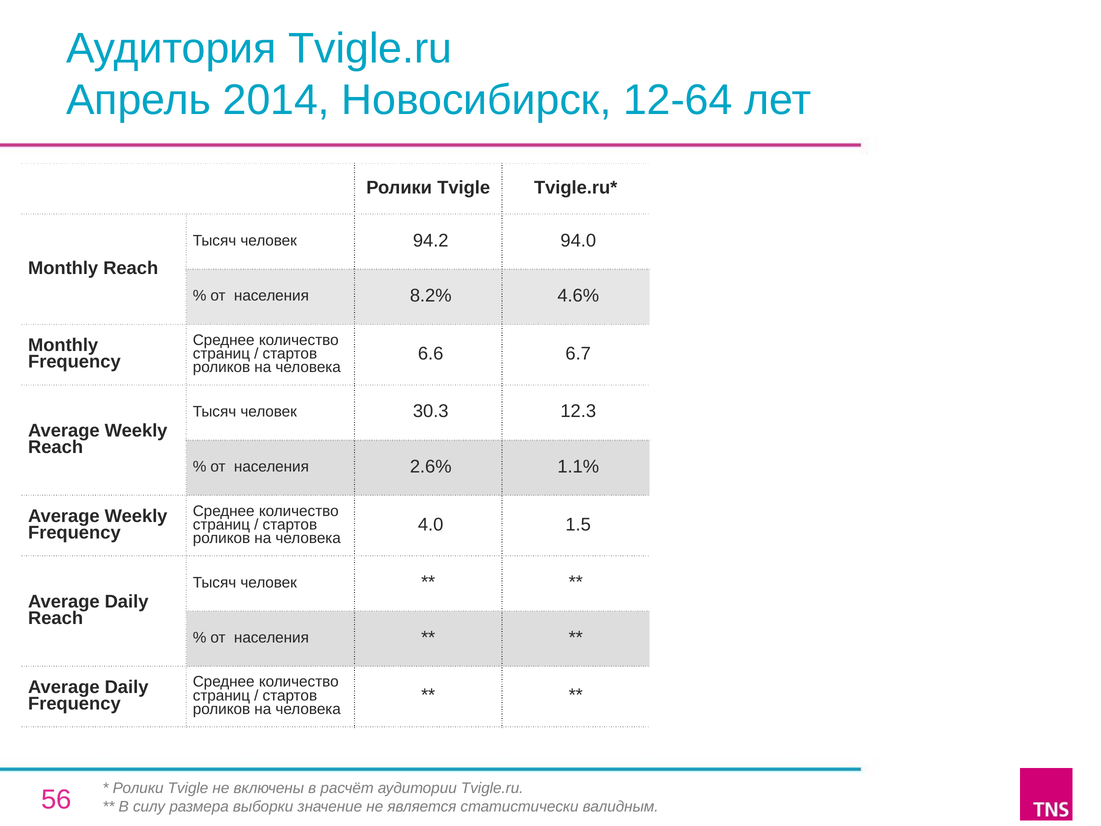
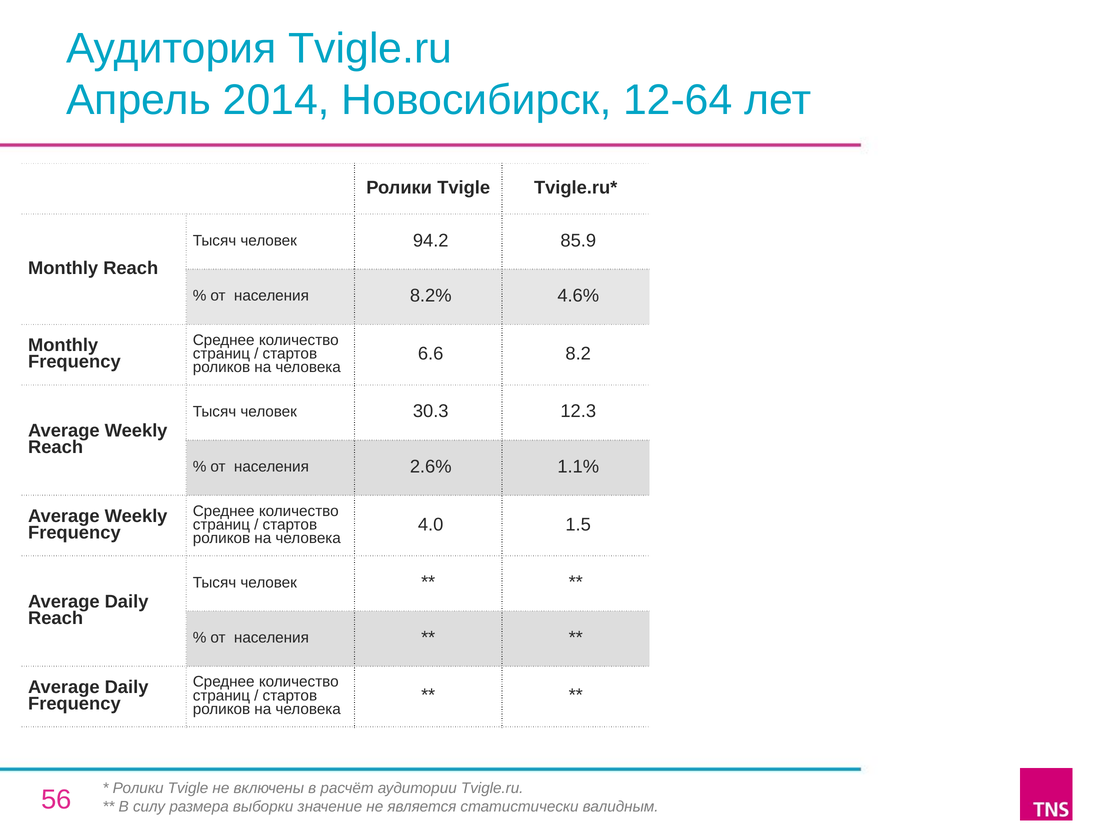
94.0: 94.0 -> 85.9
6.7: 6.7 -> 8.2
